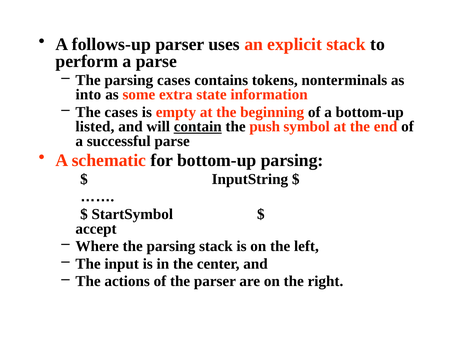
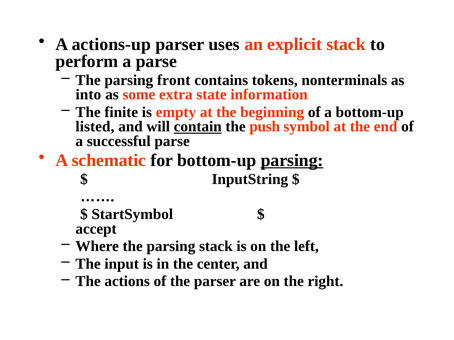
follows-up: follows-up -> actions-up
parsing cases: cases -> front
The cases: cases -> finite
parsing at (292, 161) underline: none -> present
